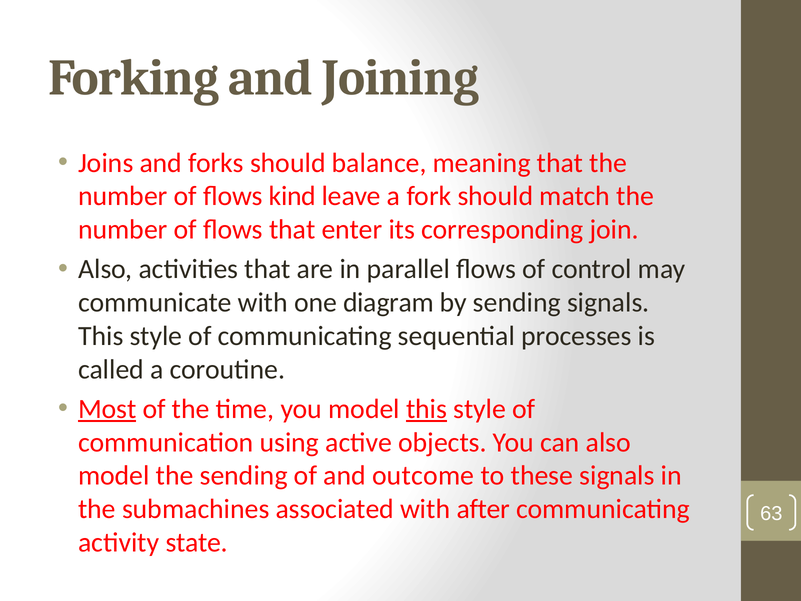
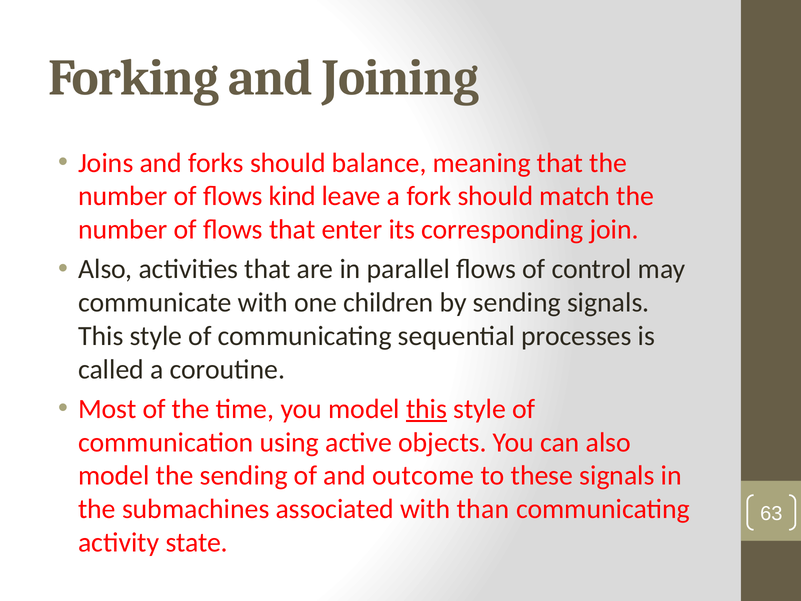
diagram: diagram -> children
Most underline: present -> none
after: after -> than
